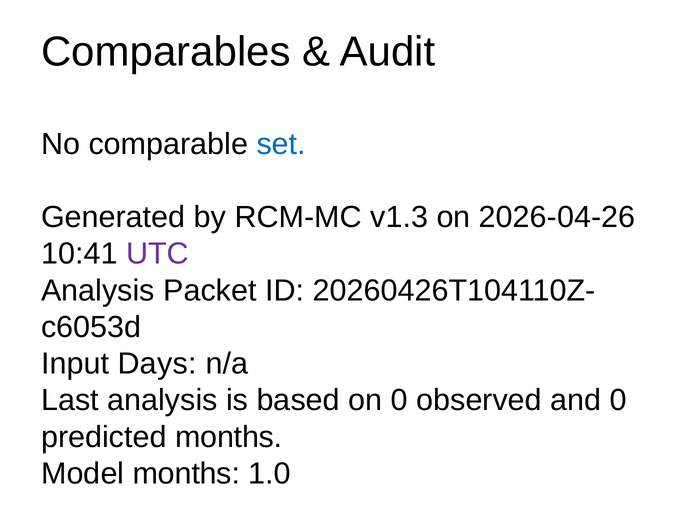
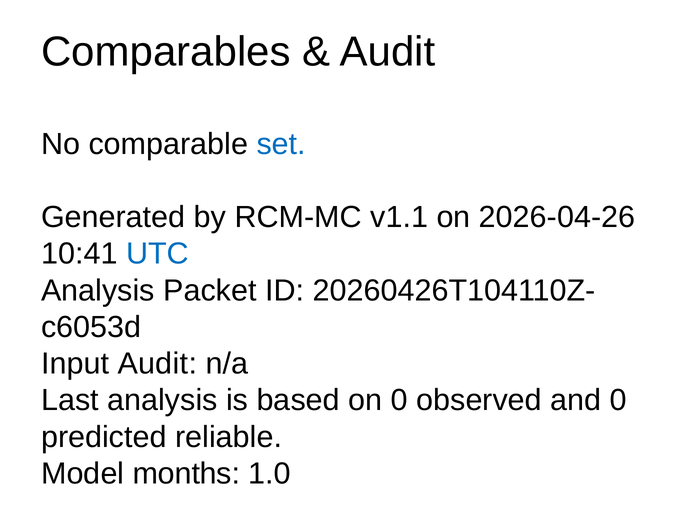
v1.3: v1.3 -> v1.1
UTC colour: purple -> blue
Input Days: Days -> Audit
predicted months: months -> reliable
